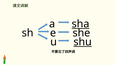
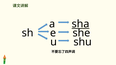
shu underline: present -> none
